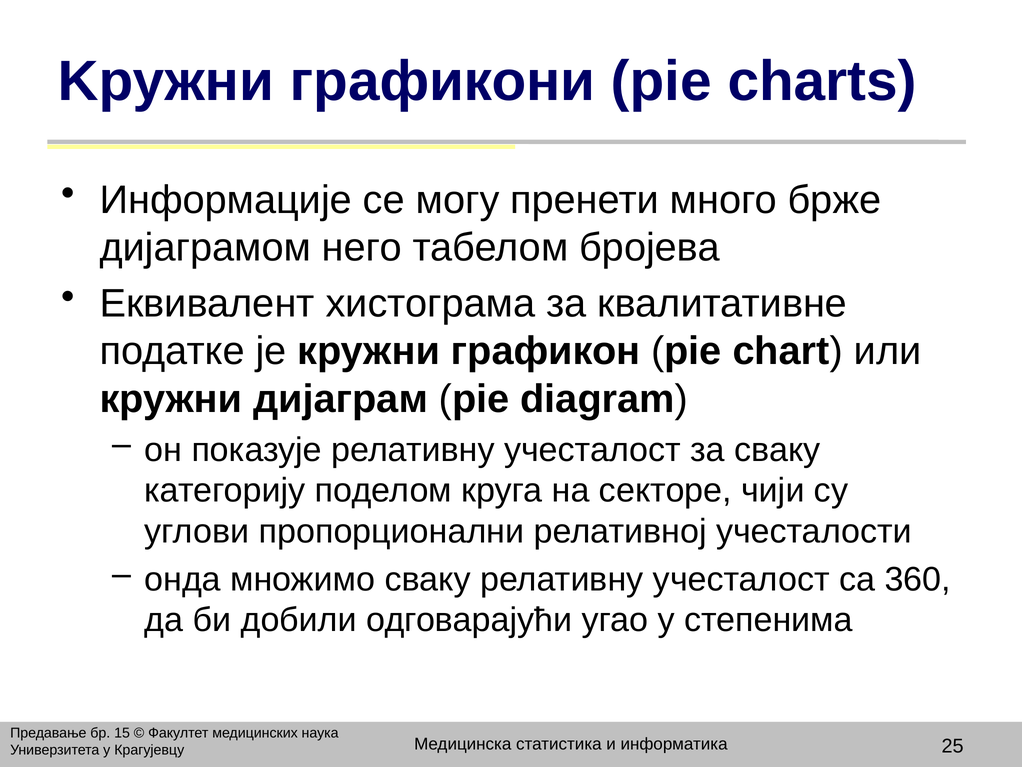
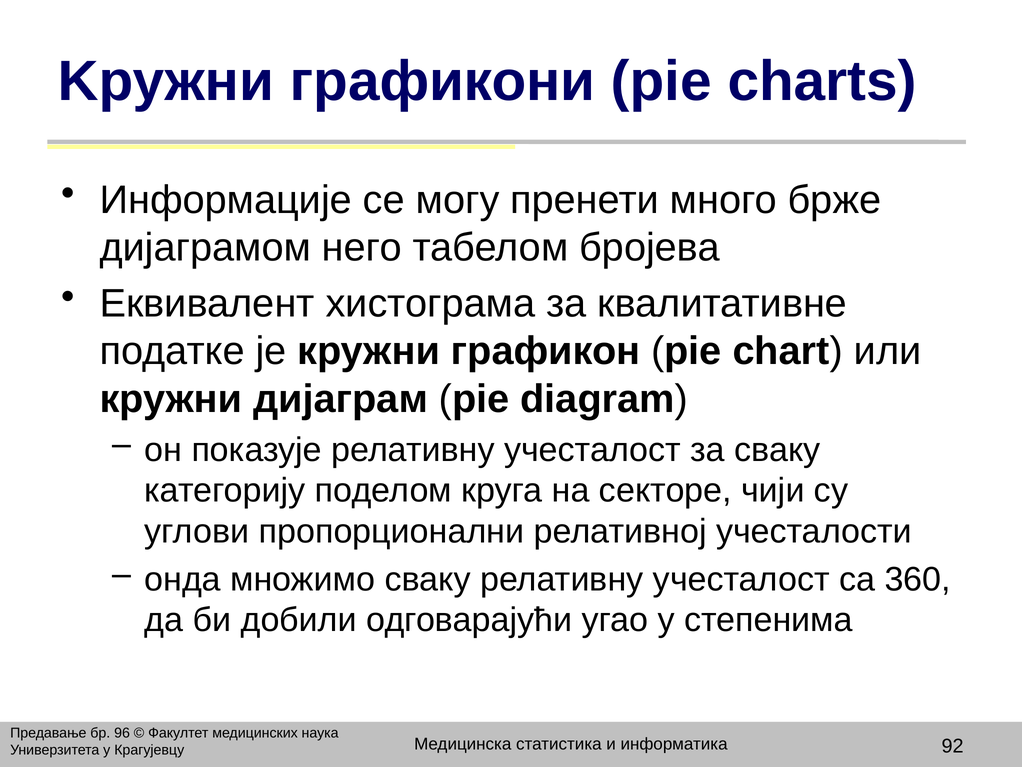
15: 15 -> 96
25: 25 -> 92
